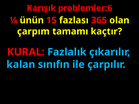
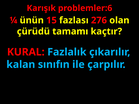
365: 365 -> 276
çarpım: çarpım -> çürüdü
